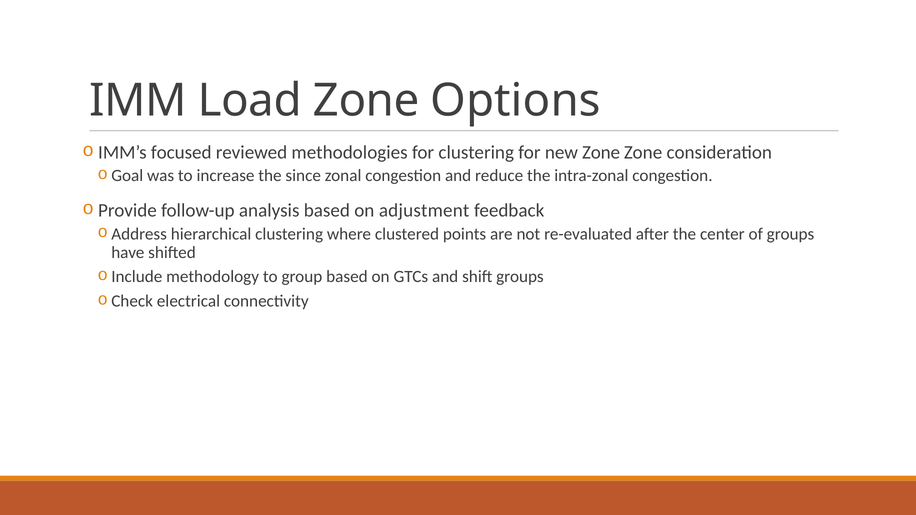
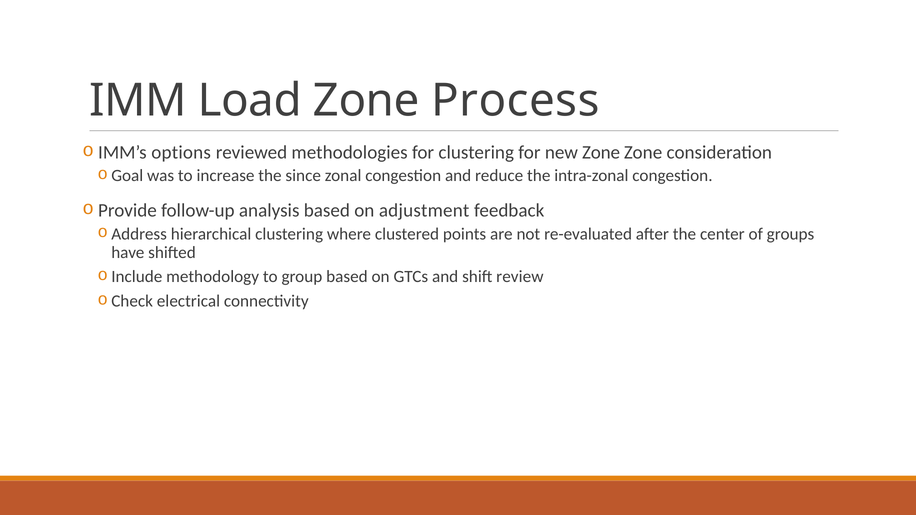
Options: Options -> Process
focused: focused -> options
shift groups: groups -> review
